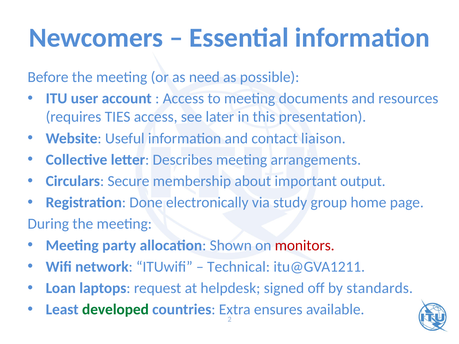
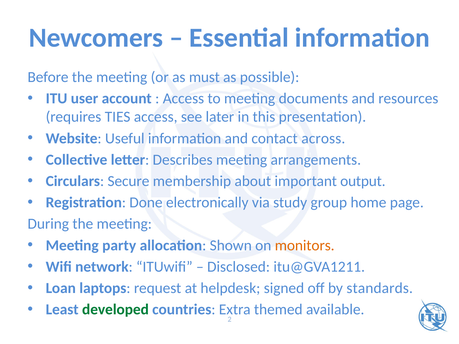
need: need -> must
liaison: liaison -> across
monitors colour: red -> orange
Technical: Technical -> Disclosed
ensures: ensures -> themed
